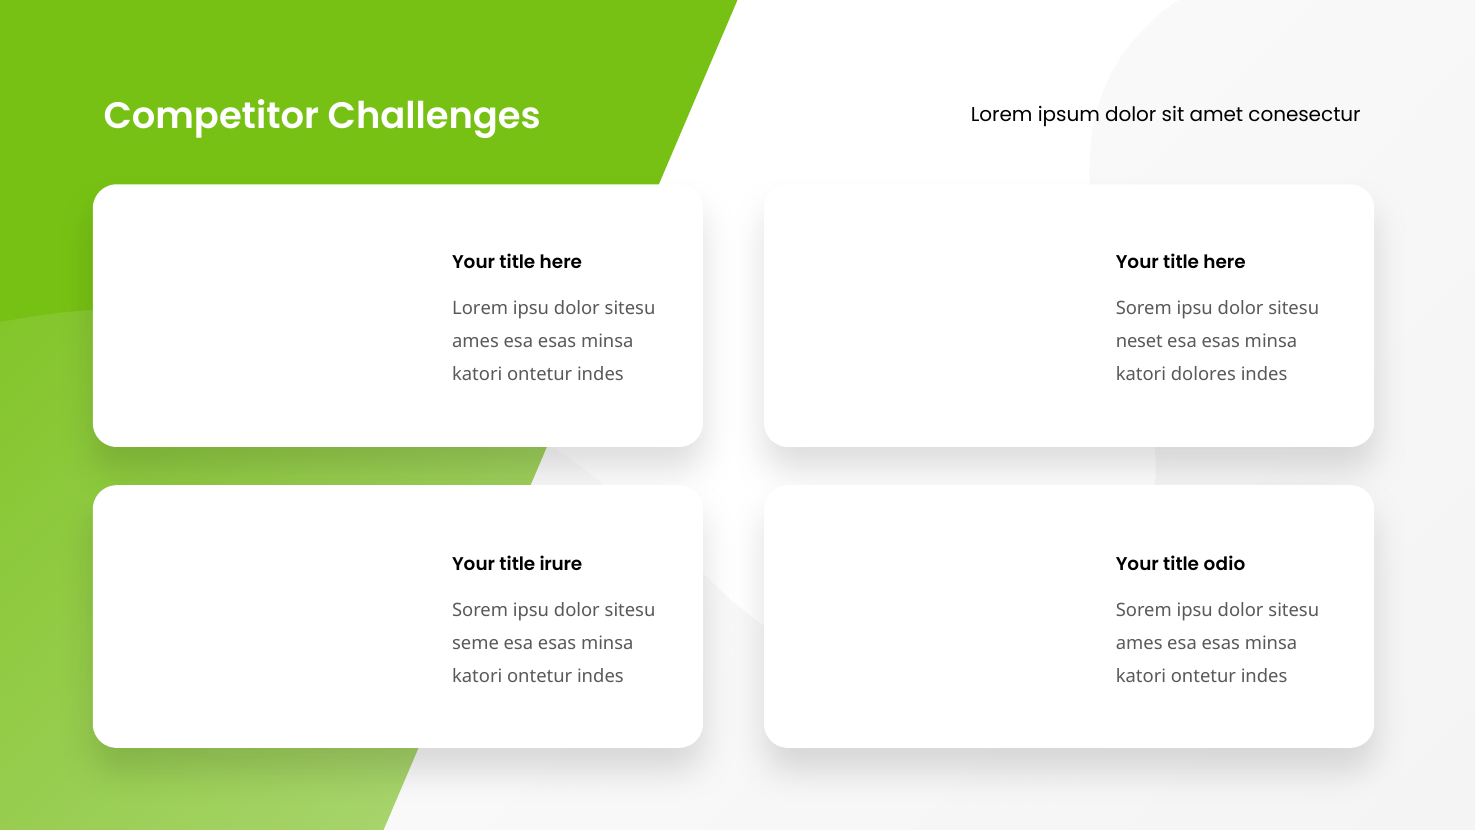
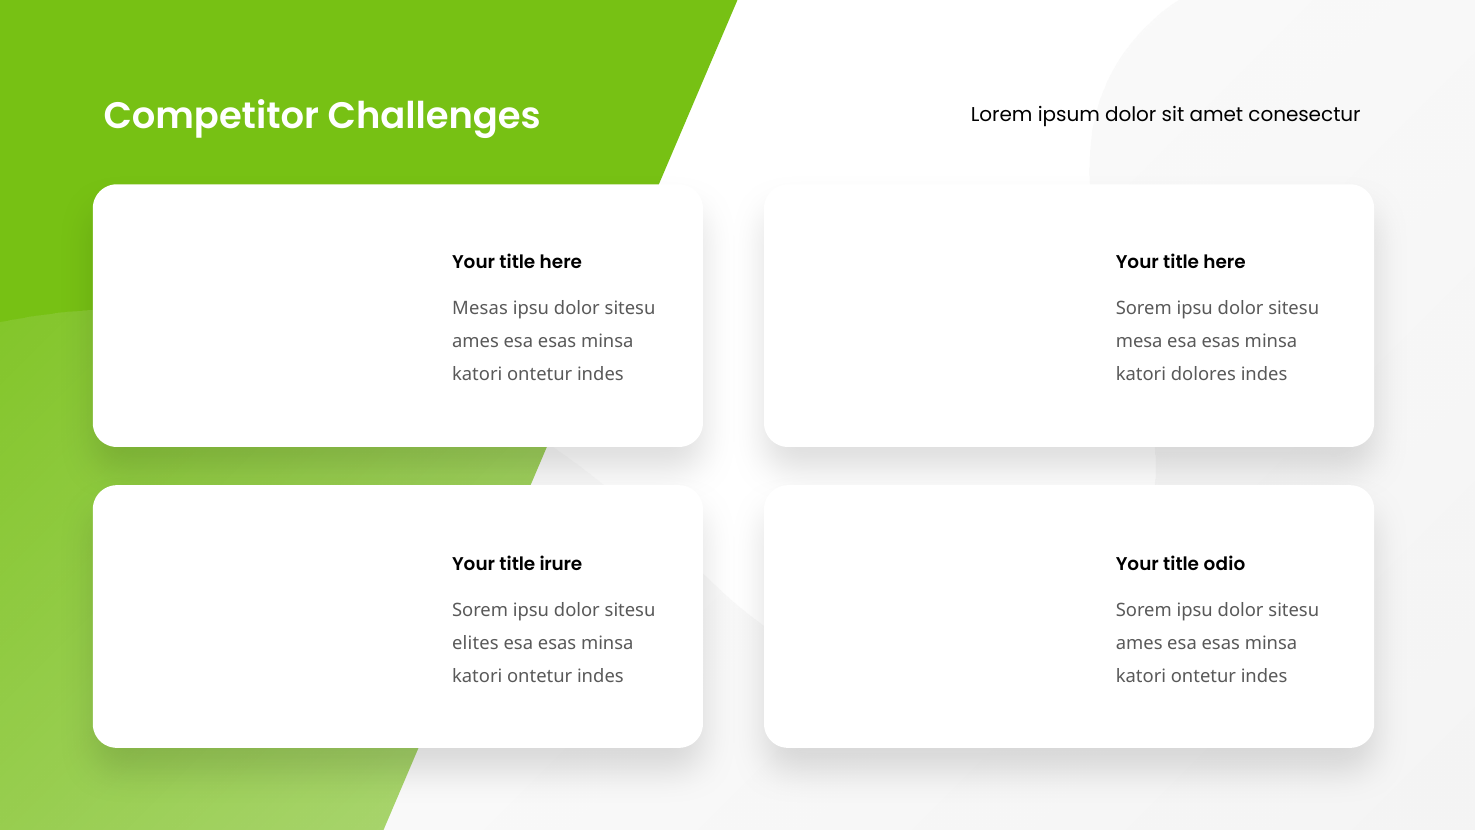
Lorem at (480, 308): Lorem -> Mesas
neset: neset -> mesa
seme: seme -> elites
